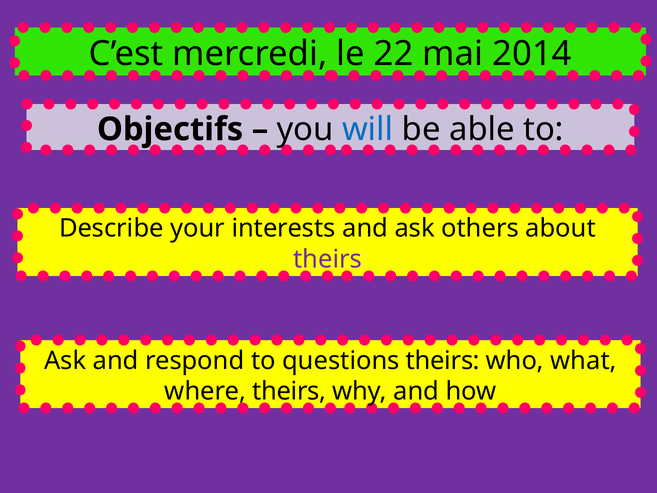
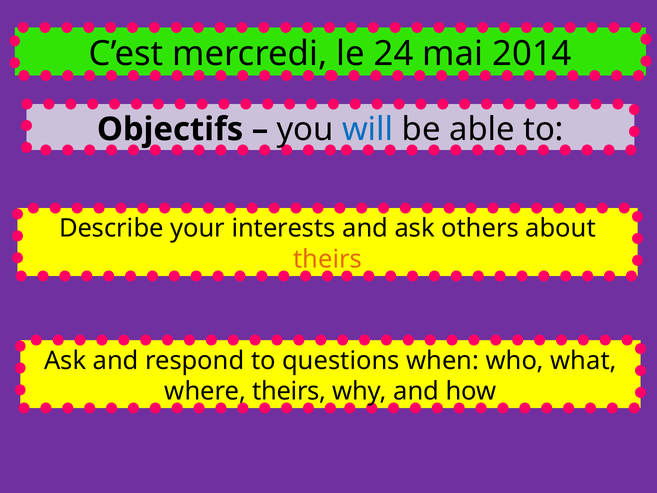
22: 22 -> 24
theirs at (328, 259) colour: purple -> orange
questions theirs: theirs -> when
